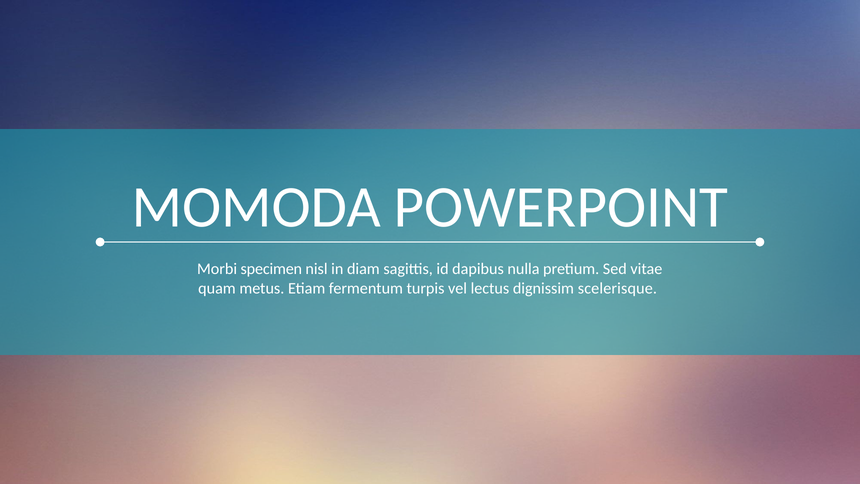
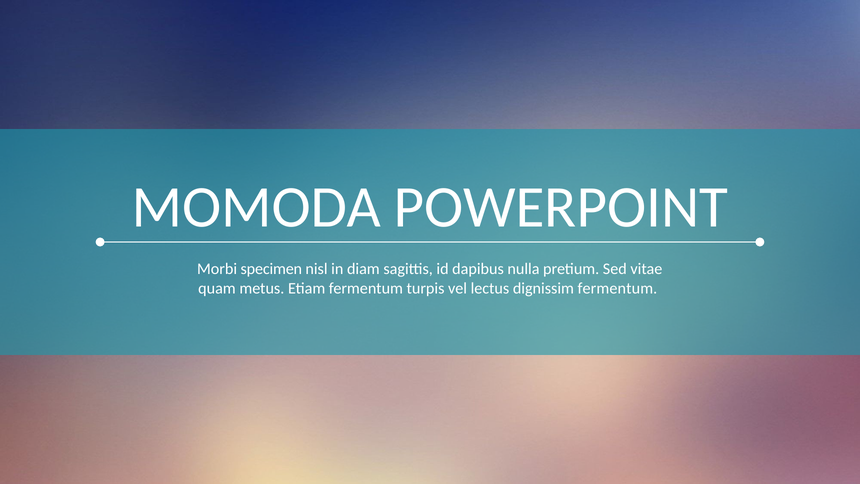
dignissim scelerisque: scelerisque -> fermentum
